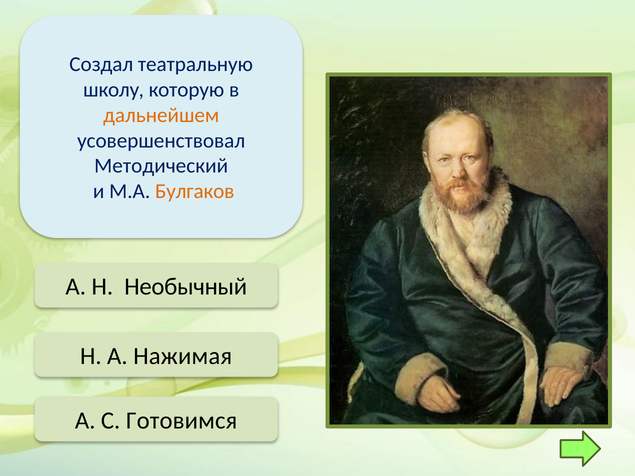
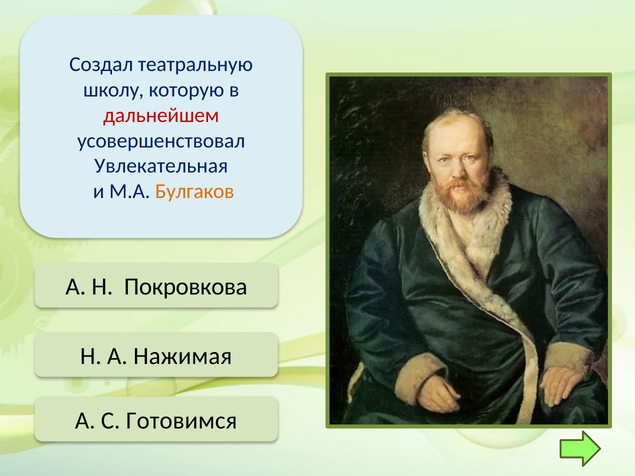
дальнейшем colour: orange -> red
Методический: Методический -> Увлекательная
Необычный: Необычный -> Покровкова
